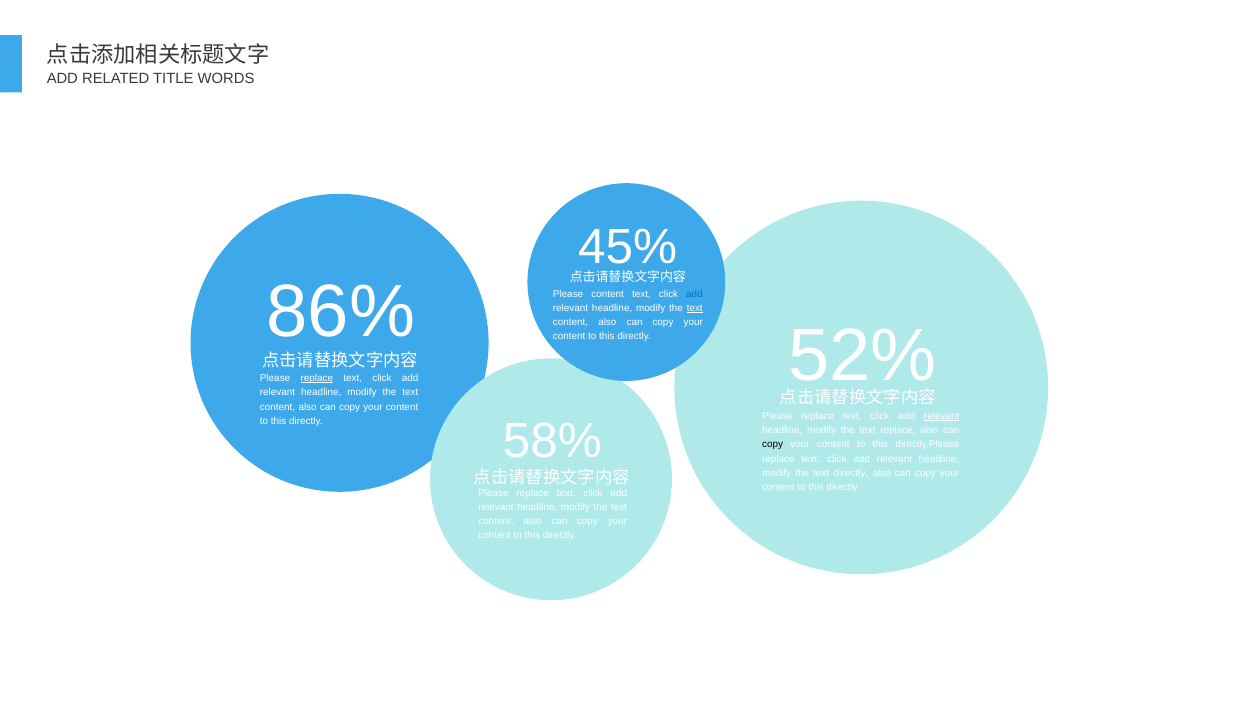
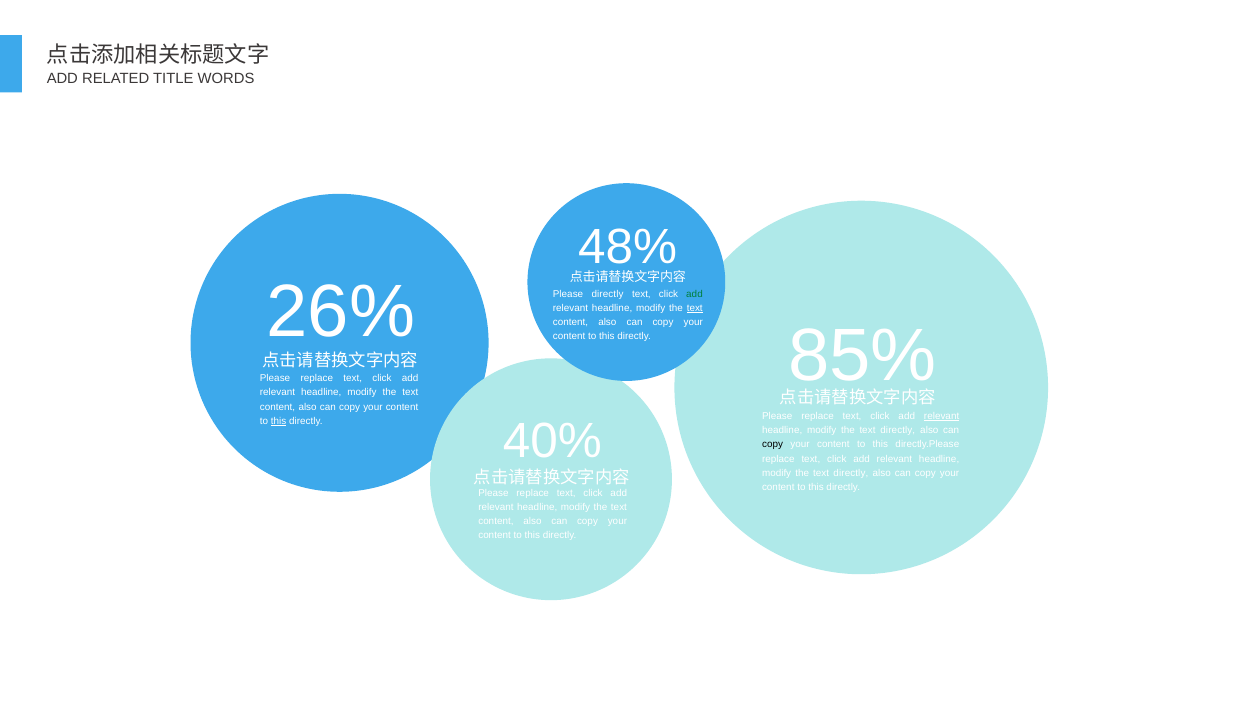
45%: 45% -> 48%
86%: 86% -> 26%
Please content: content -> directly
add at (694, 294) colour: blue -> green
52%: 52% -> 85%
replace at (317, 379) underline: present -> none
this at (279, 421) underline: none -> present
58%: 58% -> 40%
replace at (898, 431): replace -> directly
